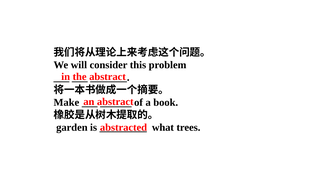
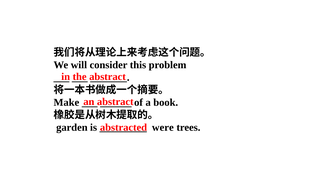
what: what -> were
